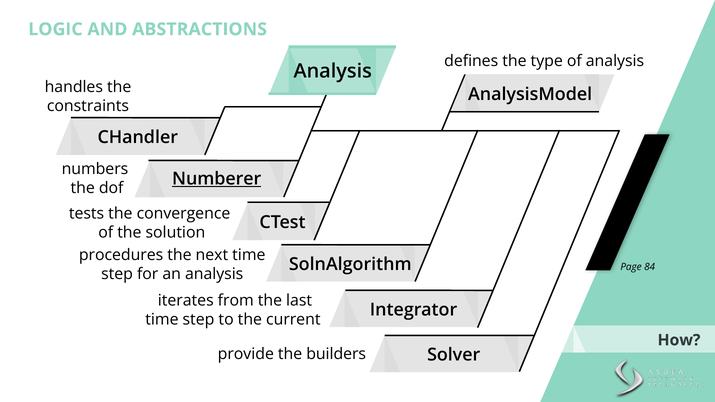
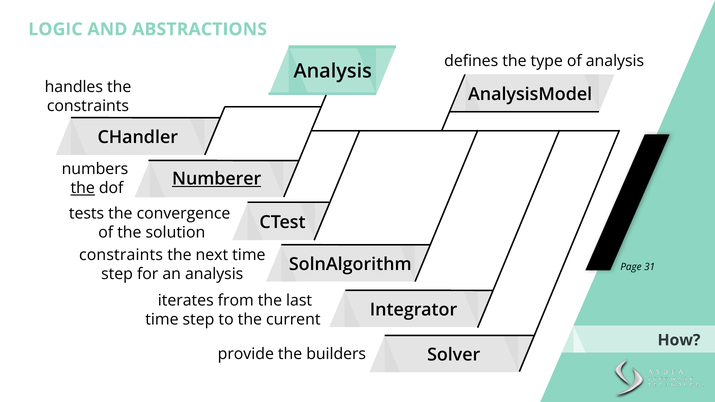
the at (83, 188) underline: none -> present
procedures at (121, 255): procedures -> constraints
84: 84 -> 31
